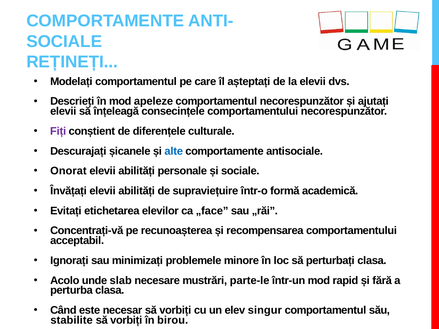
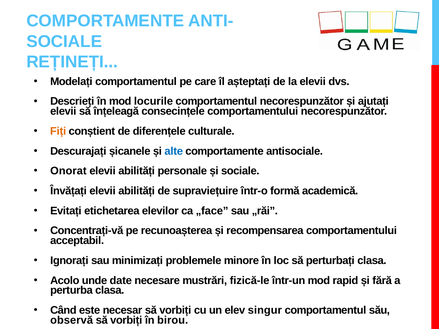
apeleze: apeleze -> locurile
Fiți colour: purple -> orange
slab: slab -> date
parte-le: parte-le -> fizică-le
stabilite: stabilite -> observă
